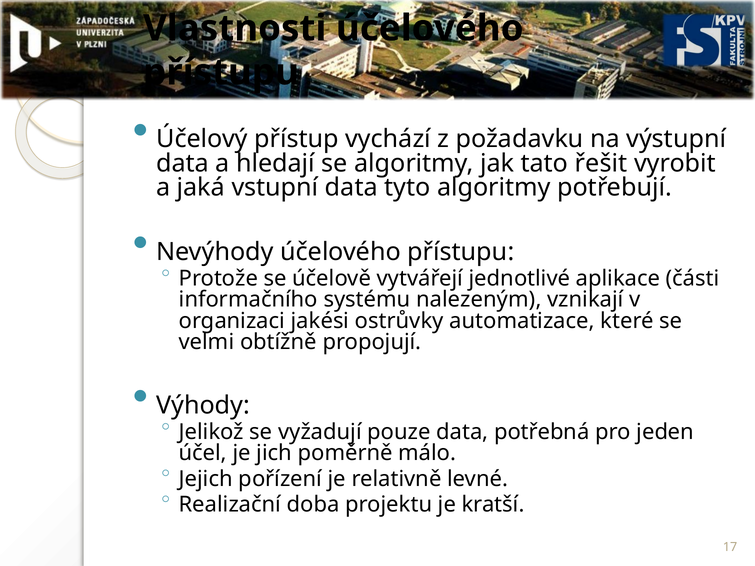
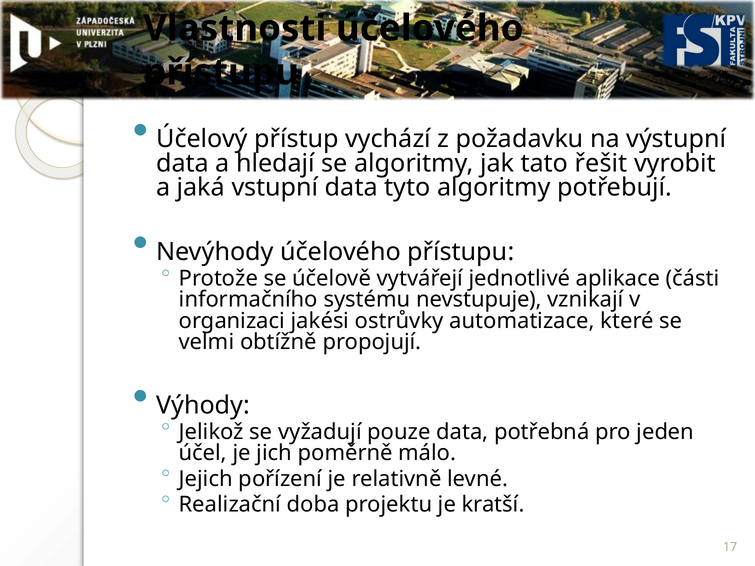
nalezeným: nalezeným -> nevstupuje
